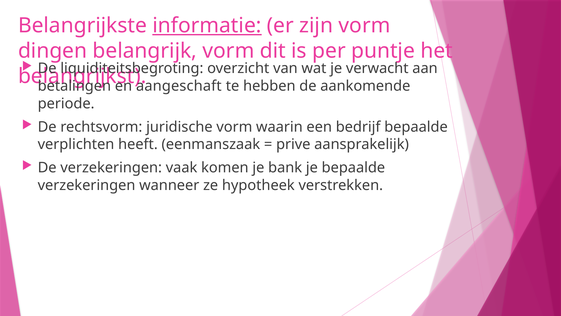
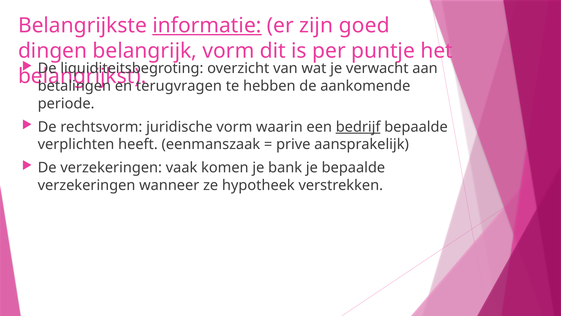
zijn vorm: vorm -> goed
aangeschaft: aangeschaft -> terugvragen
bedrijf underline: none -> present
